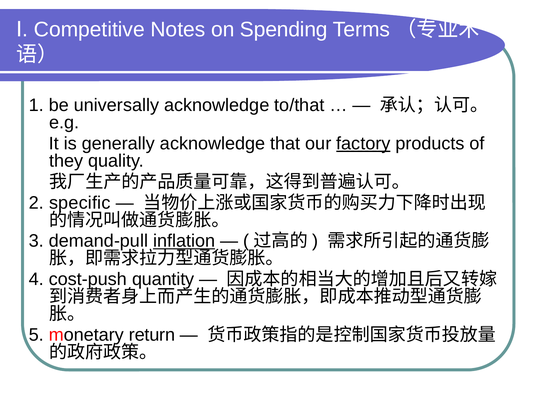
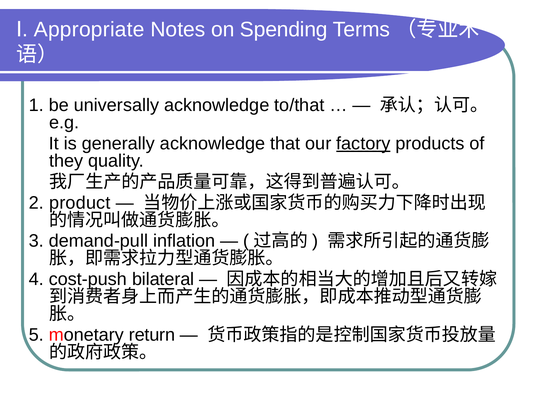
Competitive: Competitive -> Appropriate
specific: specific -> product
inflation underline: present -> none
quantity: quantity -> bilateral
